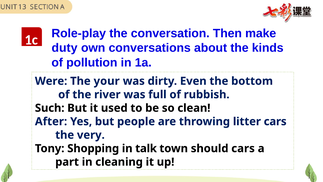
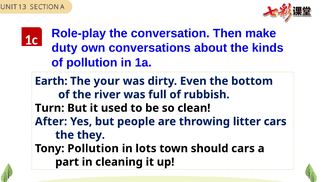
Were: Were -> Earth
Such: Such -> Turn
very: very -> they
Tony Shopping: Shopping -> Pollution
talk: talk -> lots
